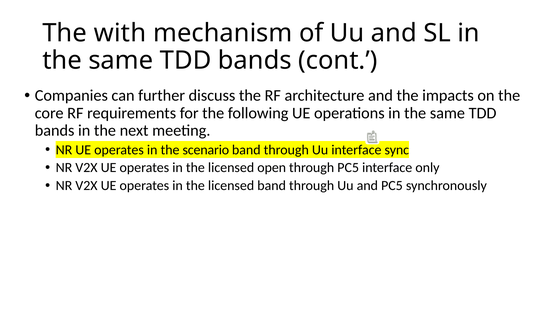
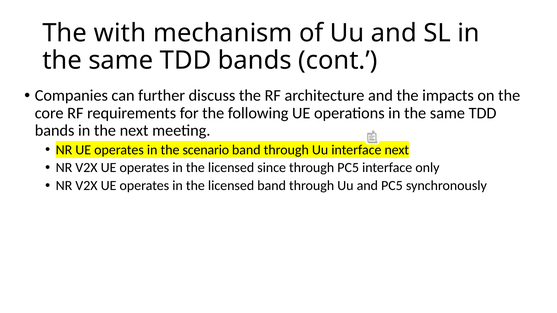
interface sync: sync -> next
open: open -> since
